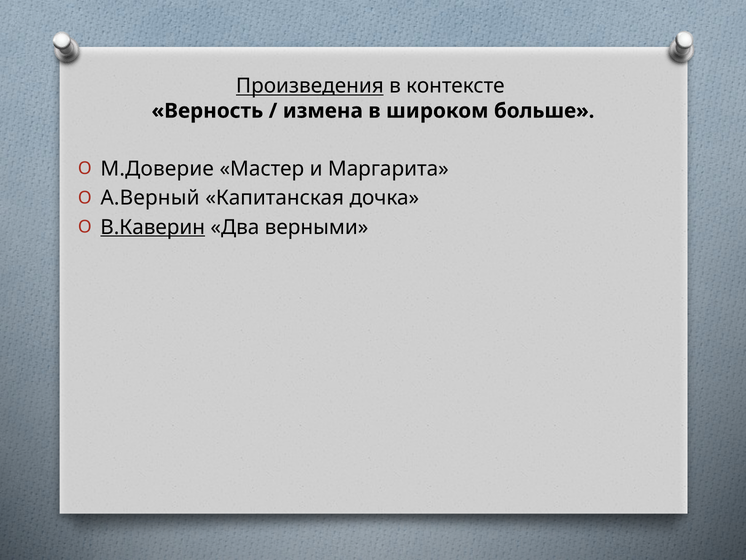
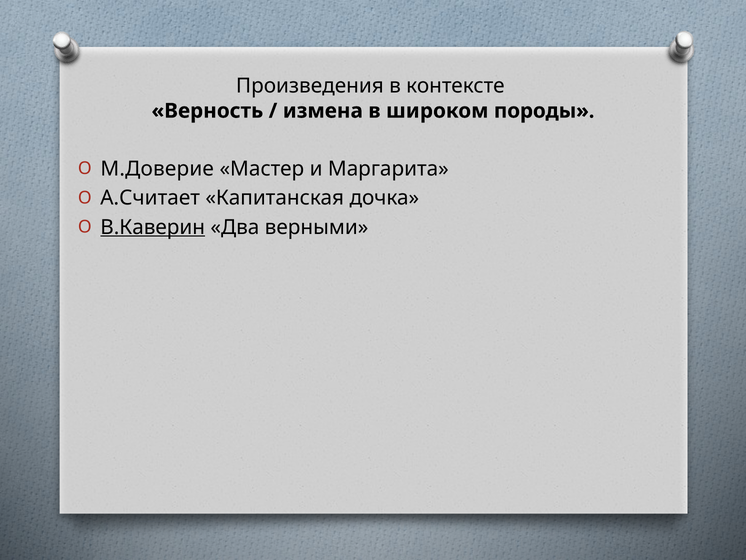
Произведения underline: present -> none
больше: больше -> породы
А.Верный: А.Верный -> А.Считает
